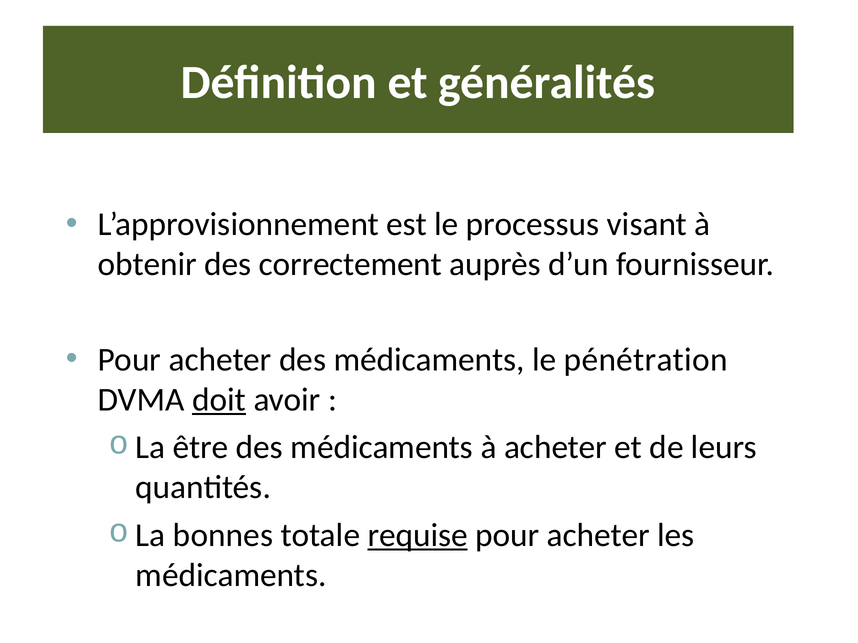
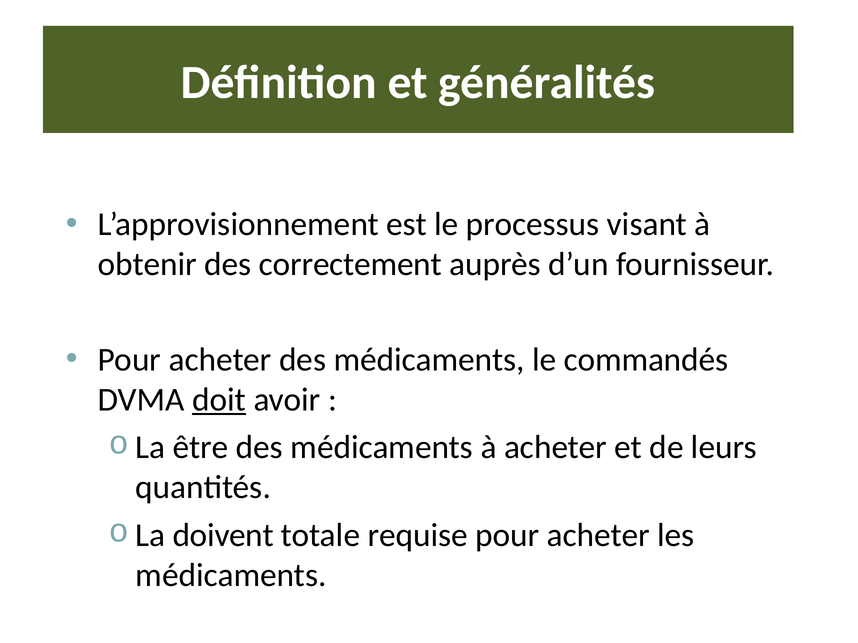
pénétration: pénétration -> commandés
bonnes: bonnes -> doivent
requise underline: present -> none
